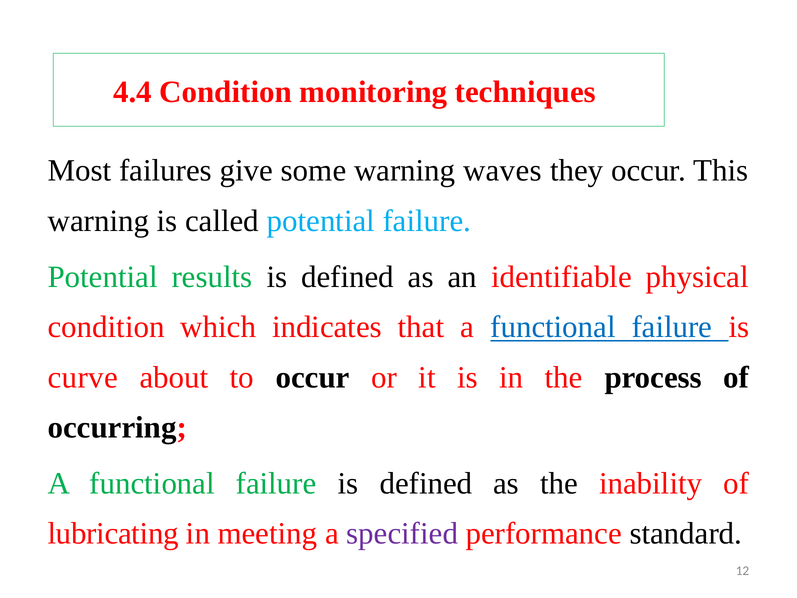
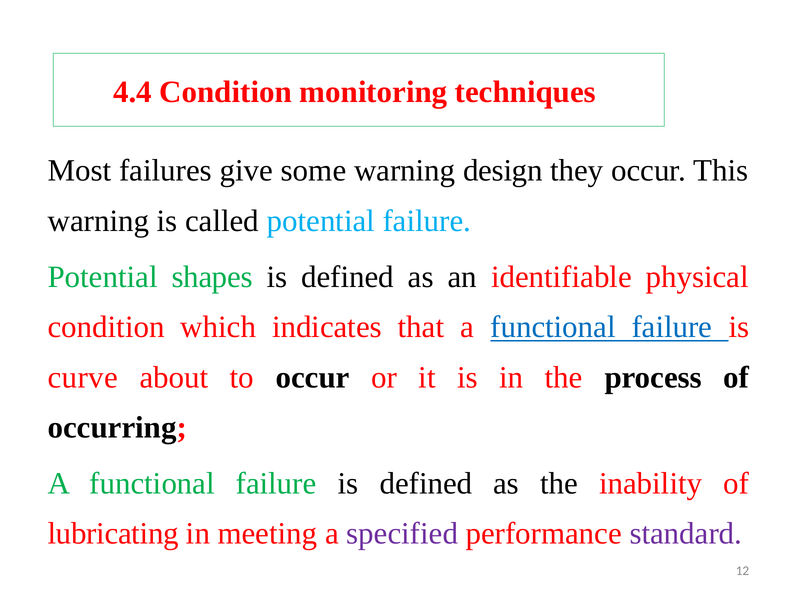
waves: waves -> design
results: results -> shapes
standard colour: black -> purple
